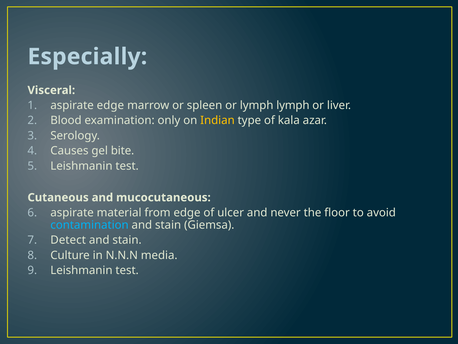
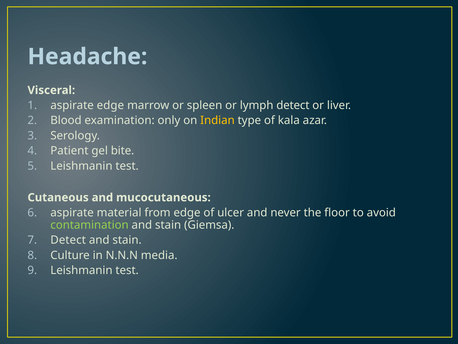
Especially: Especially -> Headache
lymph lymph: lymph -> detect
Causes: Causes -> Patient
contamination colour: light blue -> light green
